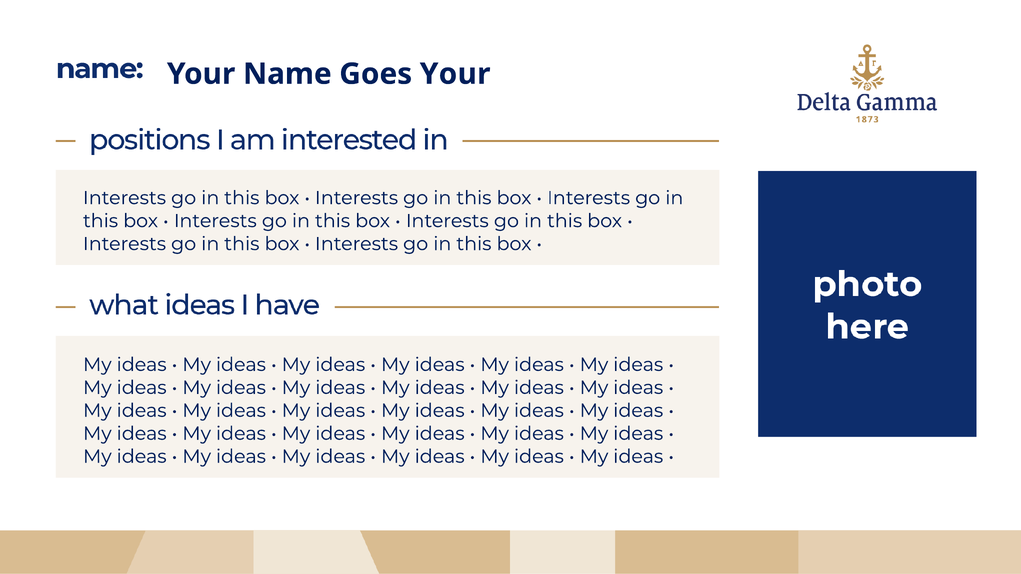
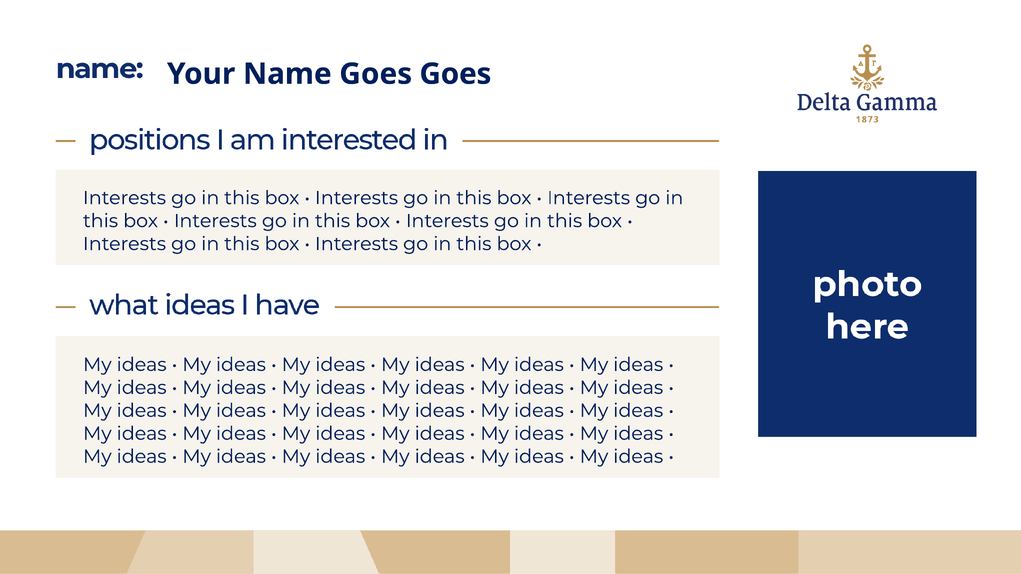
Goes Your: Your -> Goes
